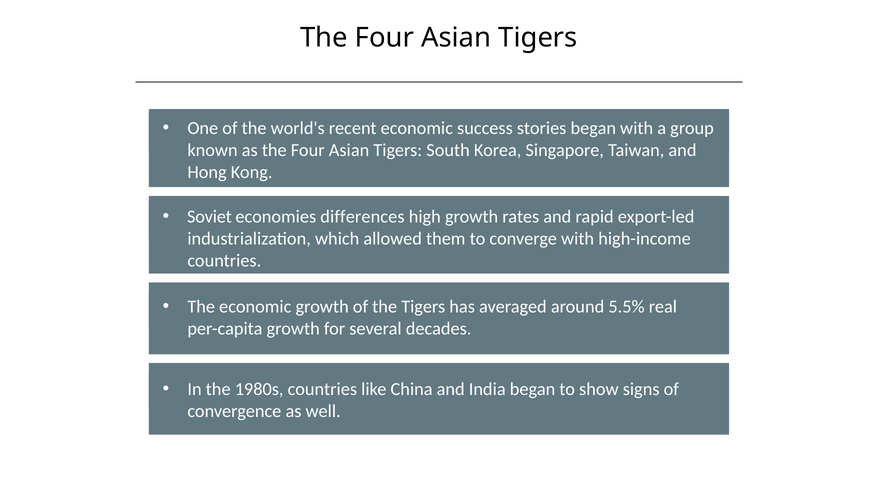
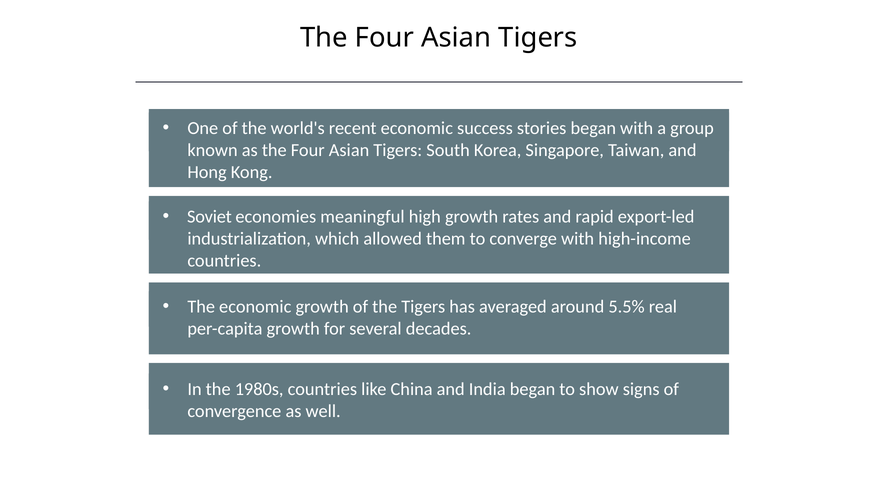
differences: differences -> meaningful
